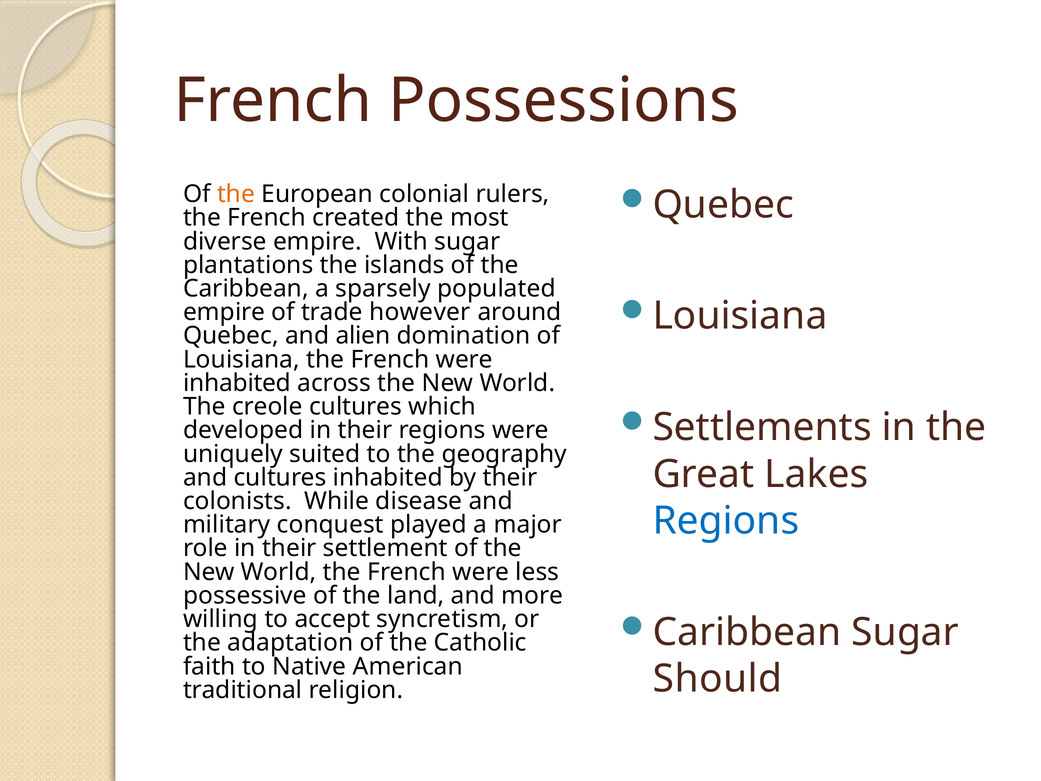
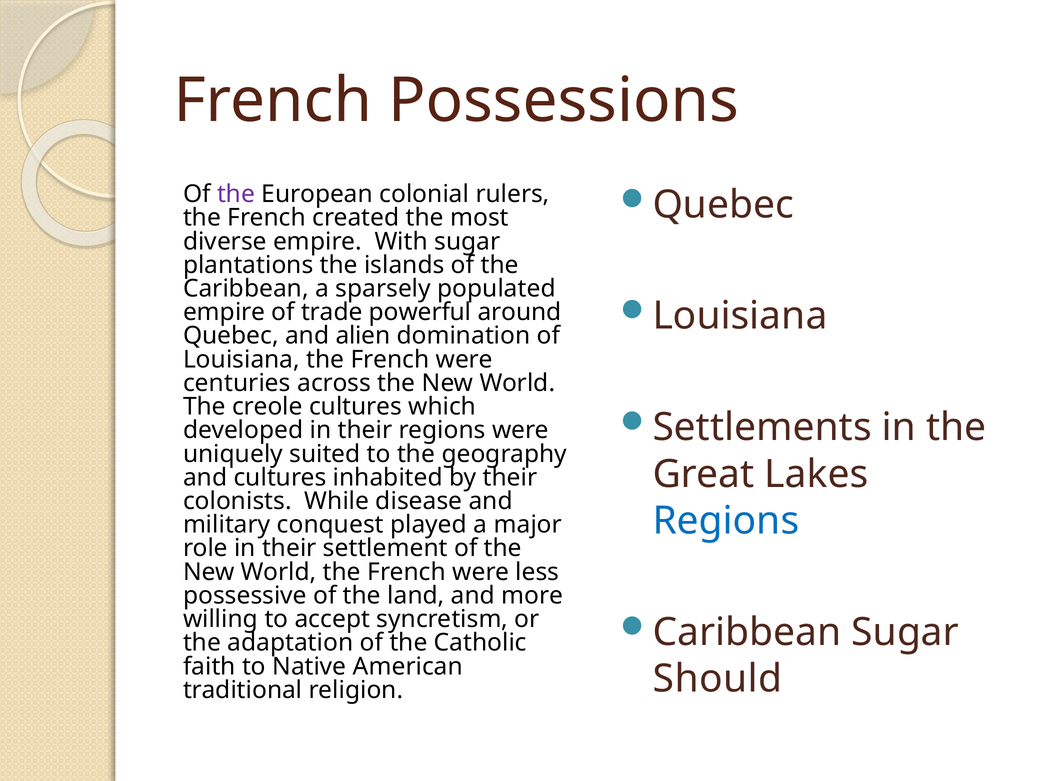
the at (236, 194) colour: orange -> purple
however: however -> powerful
inhabited at (237, 383): inhabited -> centuries
